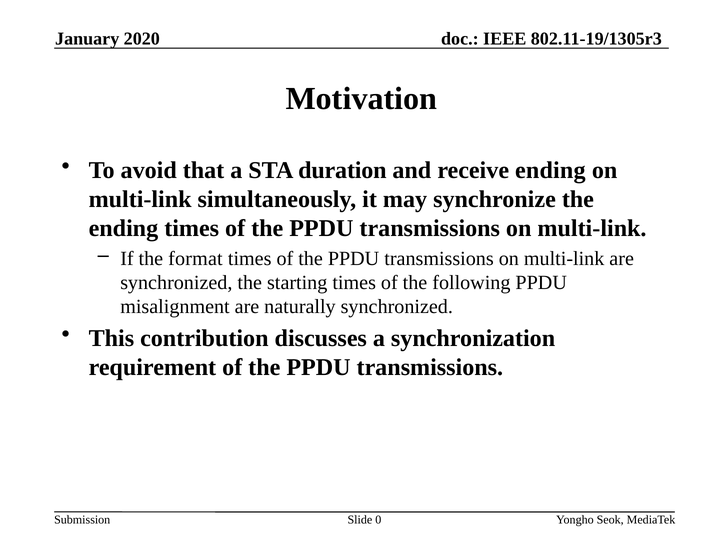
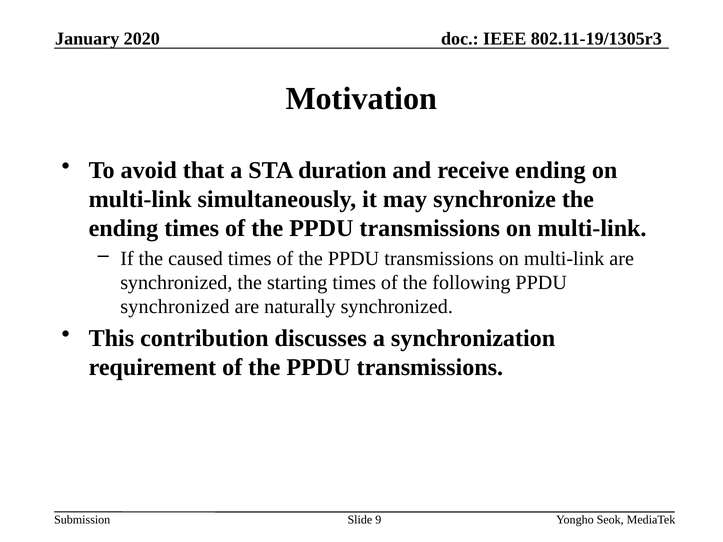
format: format -> caused
misalignment at (175, 307): misalignment -> synchronized
0: 0 -> 9
